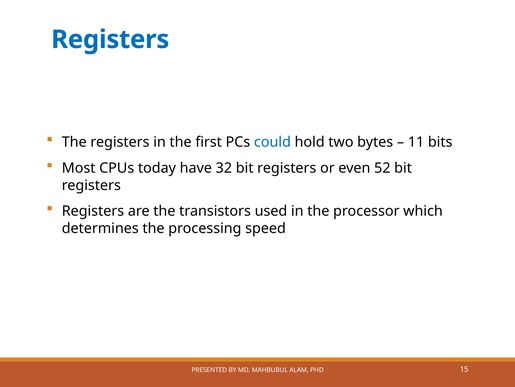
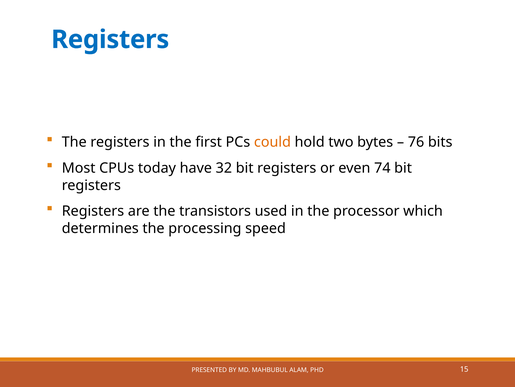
could colour: blue -> orange
11: 11 -> 76
52: 52 -> 74
